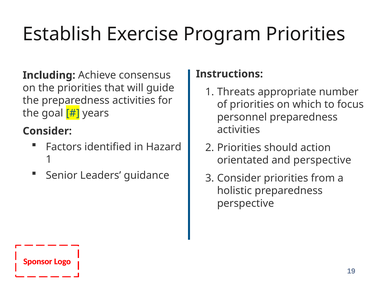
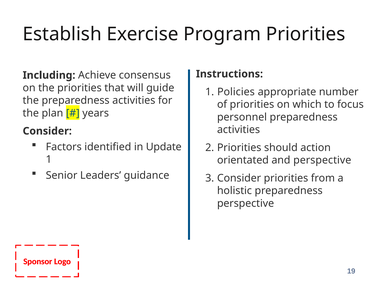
Threats: Threats -> Policies
goal: goal -> plan
Hazard: Hazard -> Update
